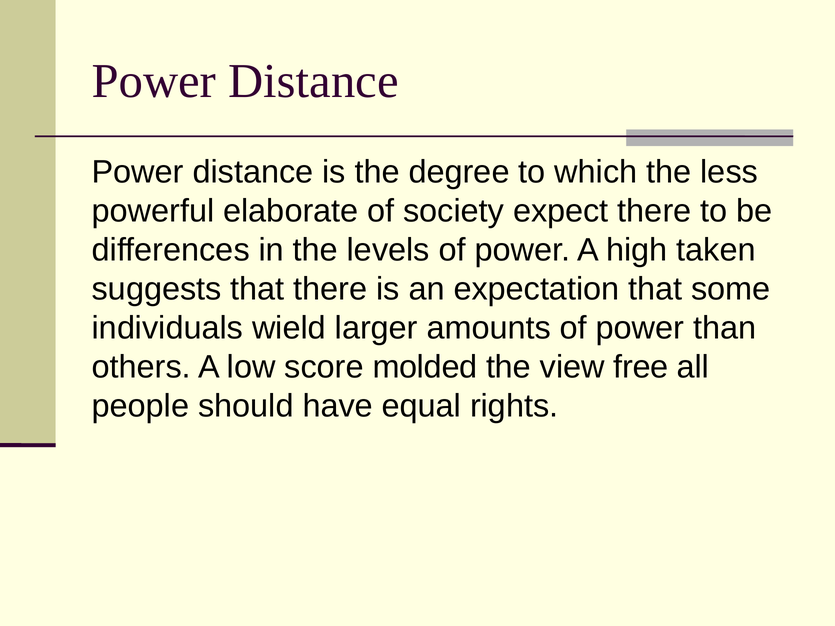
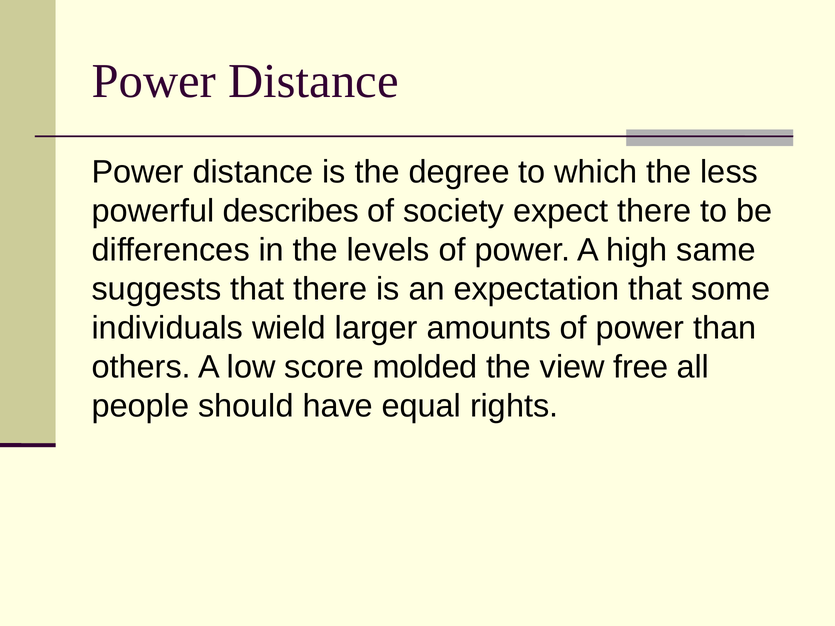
elaborate: elaborate -> describes
taken: taken -> same
